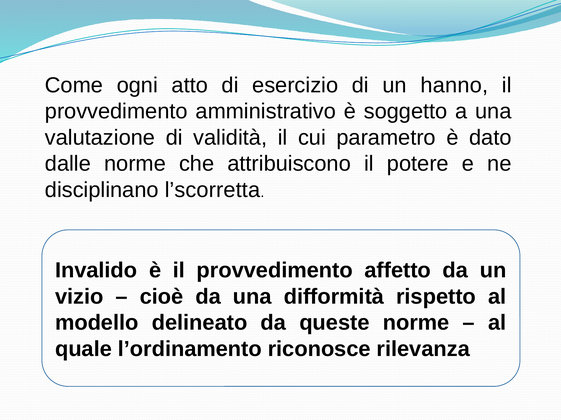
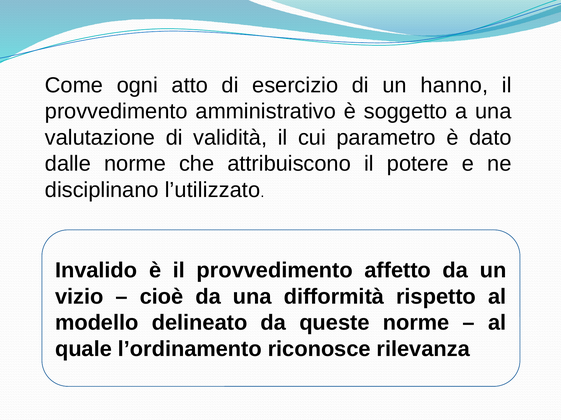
l’scorretta: l’scorretta -> l’utilizzato
